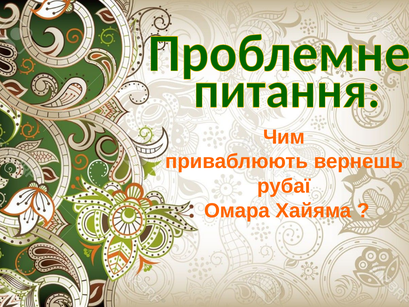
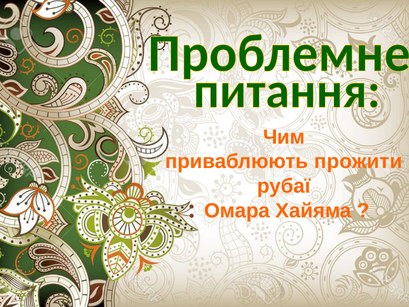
вернешь: вернешь -> прожити
